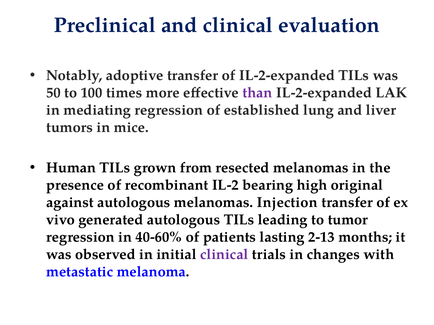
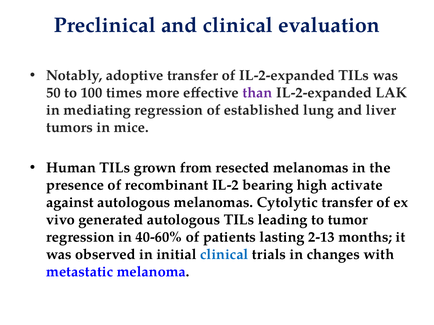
original: original -> activate
Injection: Injection -> Cytolytic
clinical at (224, 255) colour: purple -> blue
